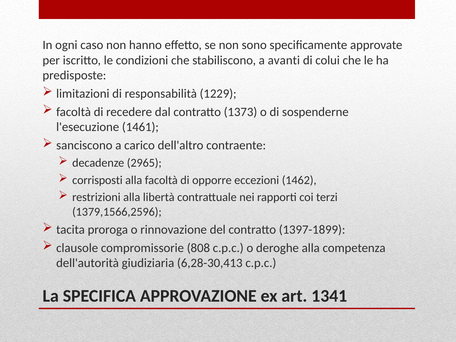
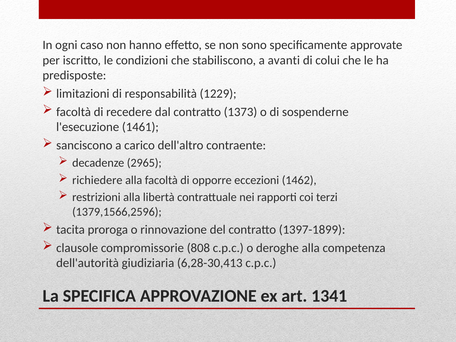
corrisposti: corrisposti -> richiedere
